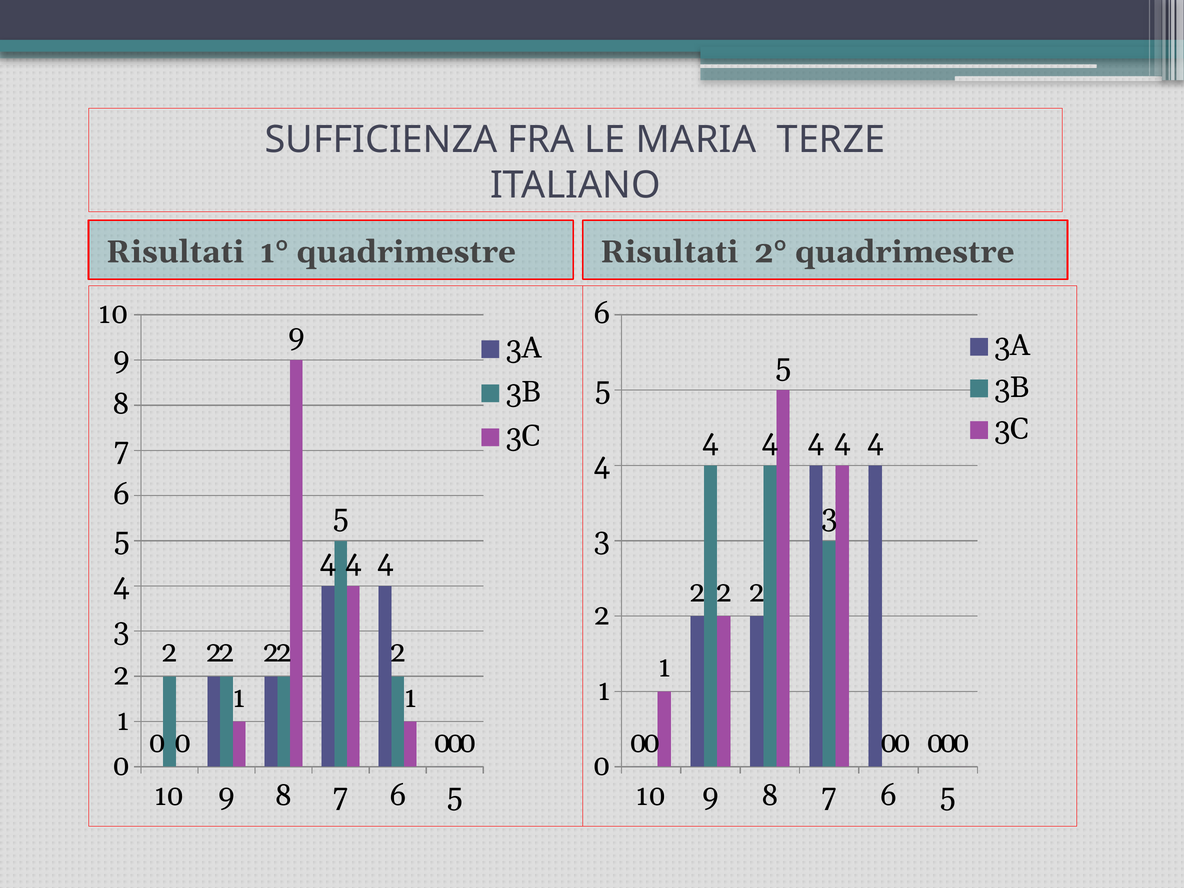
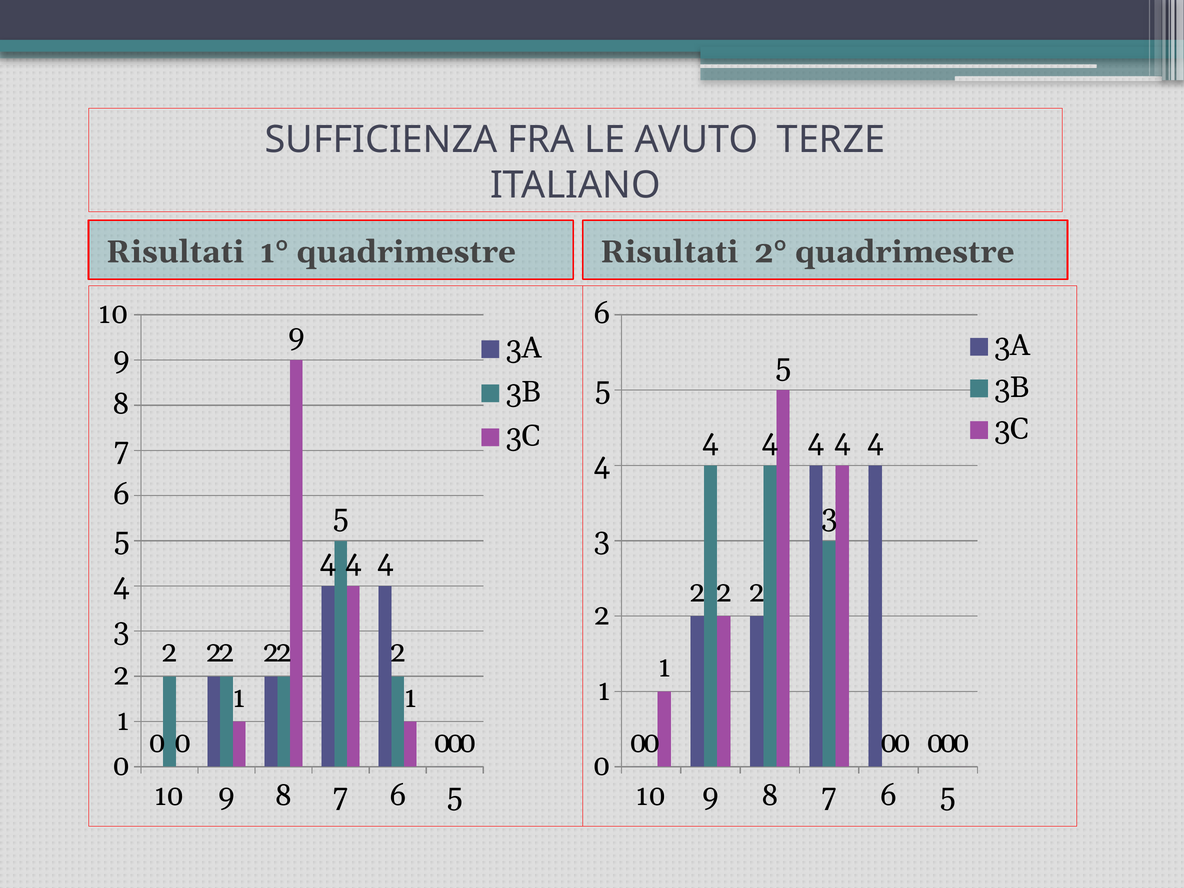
MARIA: MARIA -> AVUTO
